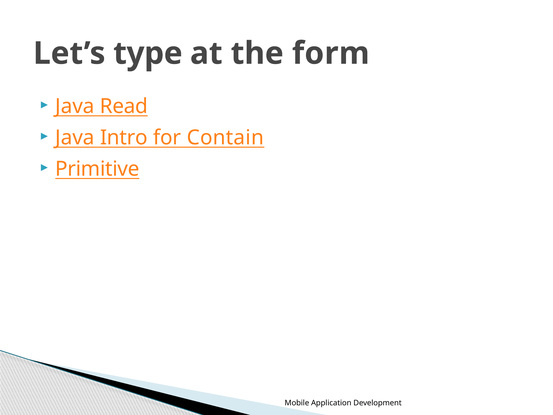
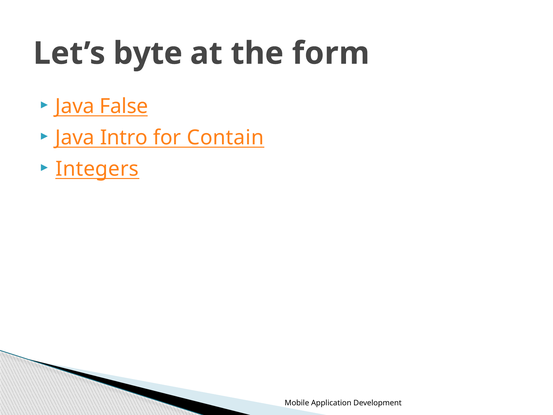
type: type -> byte
Read: Read -> False
Primitive: Primitive -> Integers
